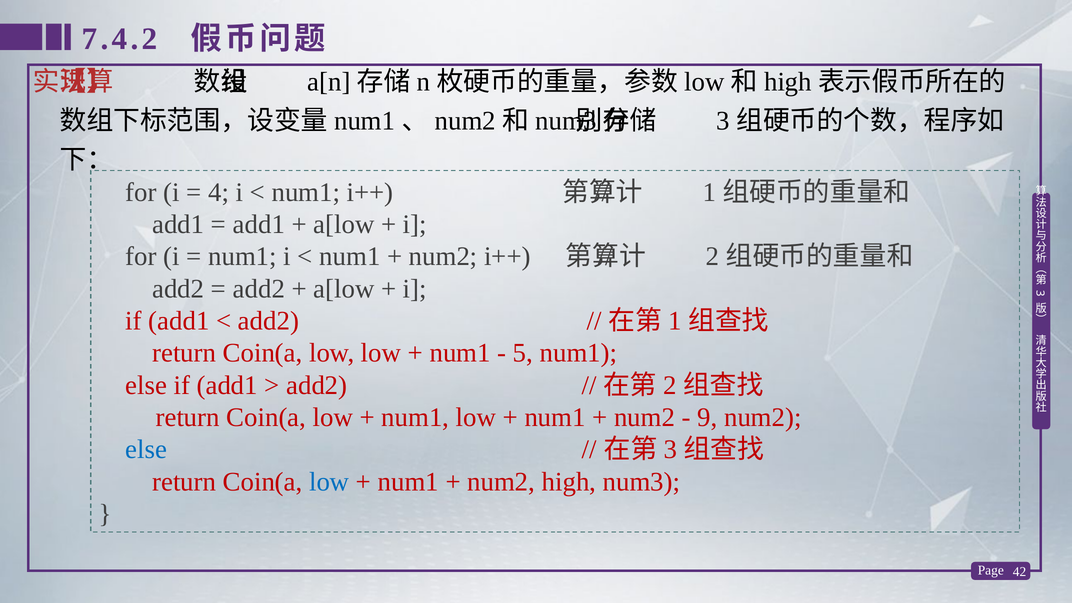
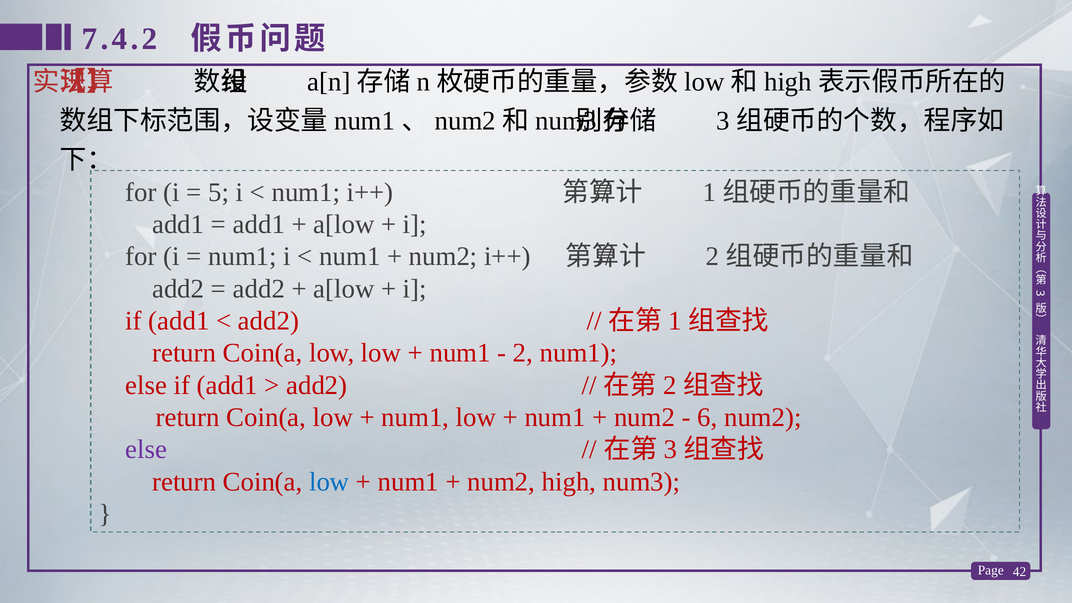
4: 4 -> 5
5: 5 -> 2
9: 9 -> 6
else at (146, 450) colour: blue -> purple
